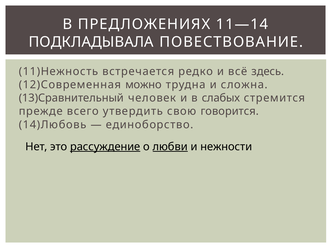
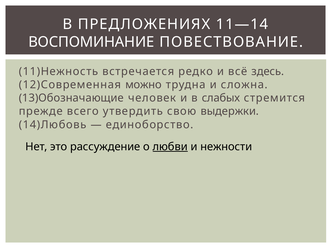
ПОДКЛАДЫВАЛА: ПОДКЛАДЫВАЛА -> ВОСПОМИНАНИЕ
13)Сравнительный: 13)Сравнительный -> 13)Обозначающие
говорится: говорится -> выдержки
рассуждение underline: present -> none
